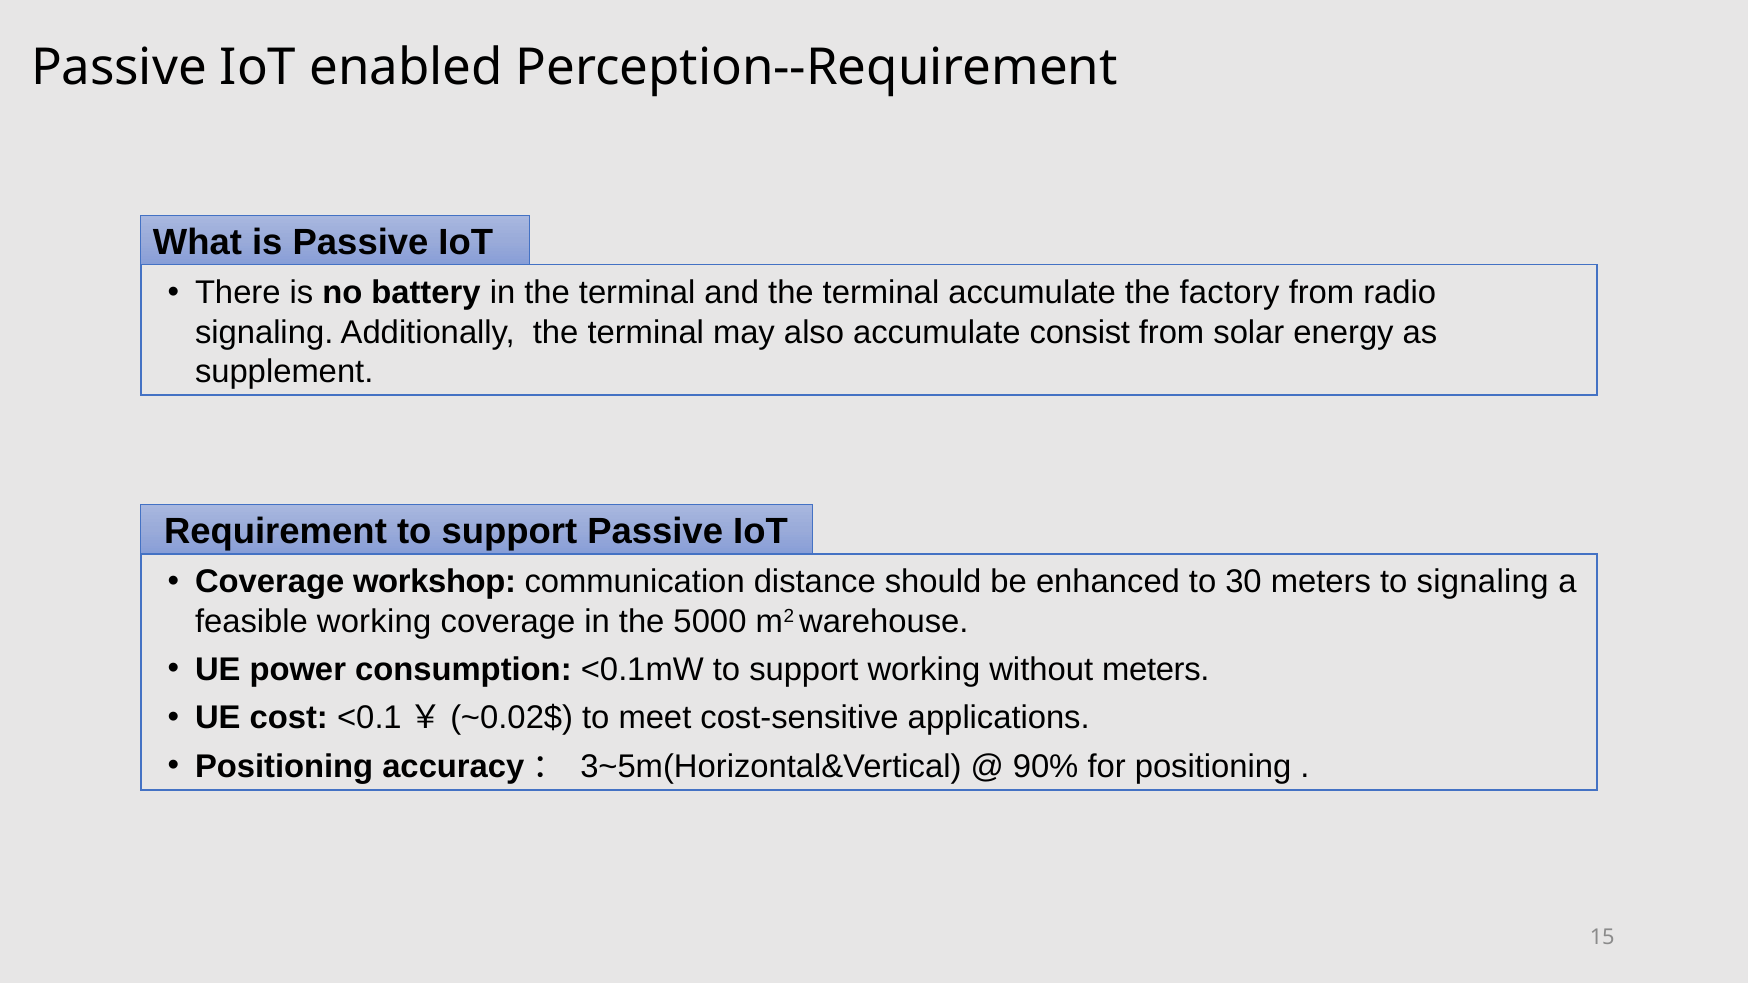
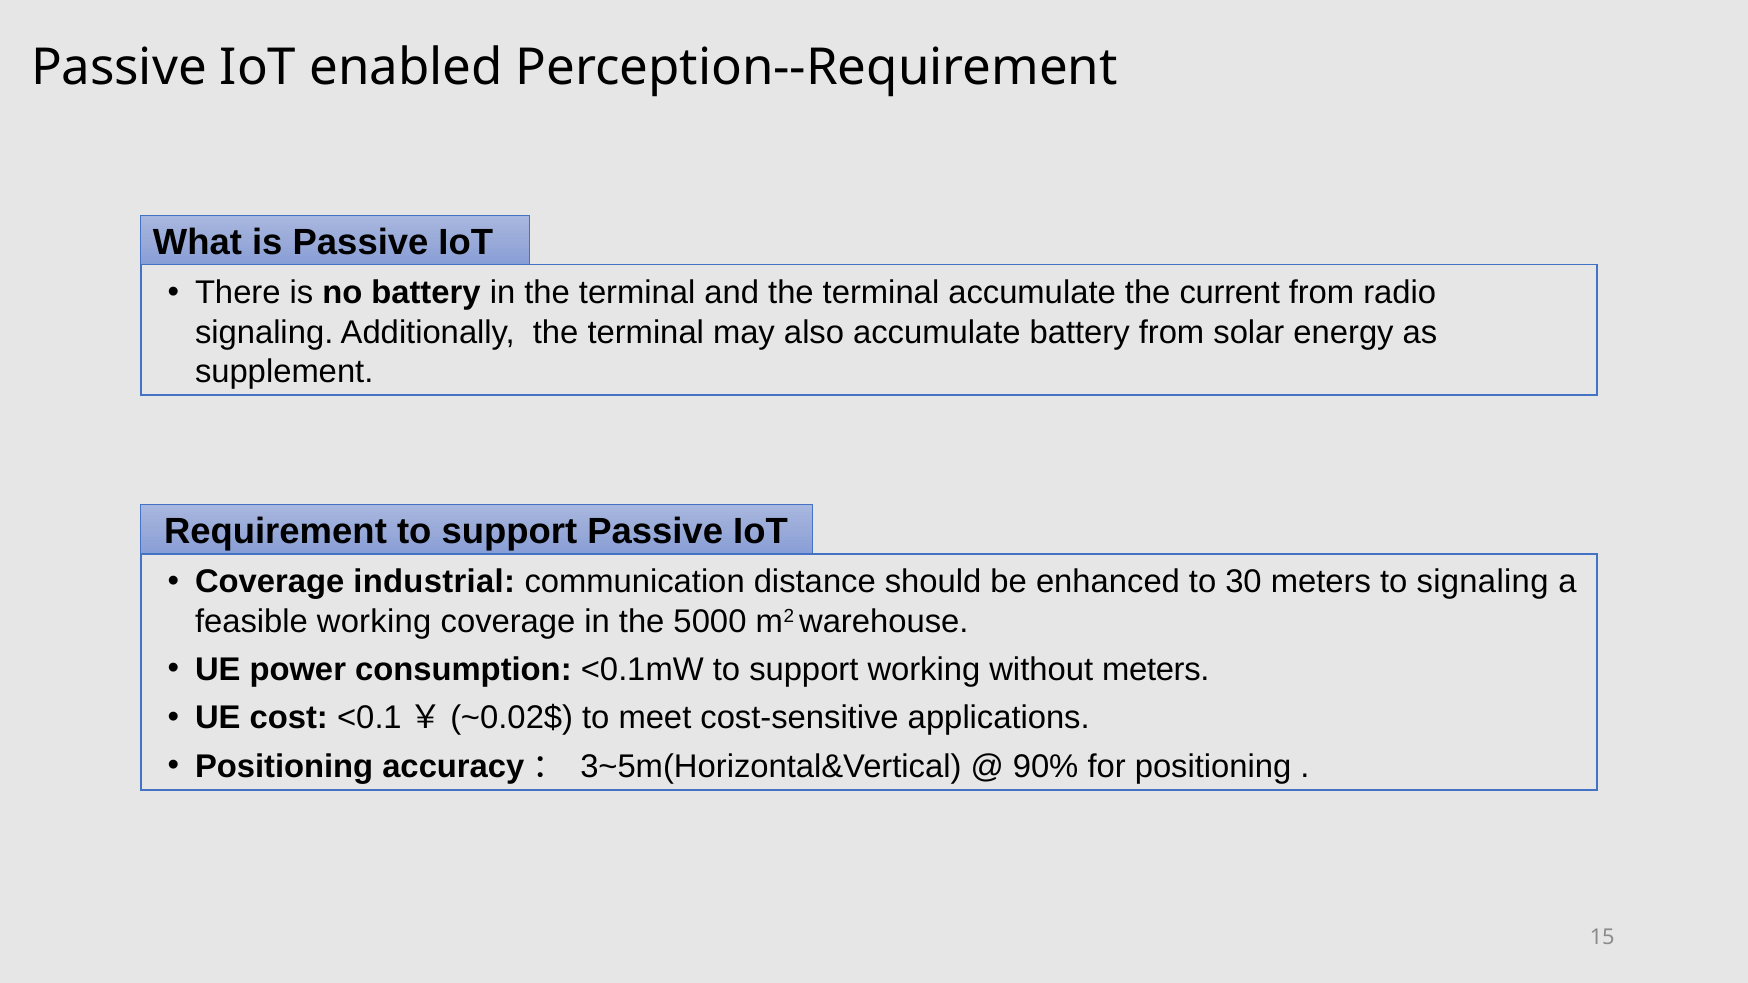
factory: factory -> current
accumulate consist: consist -> battery
workshop: workshop -> industrial
